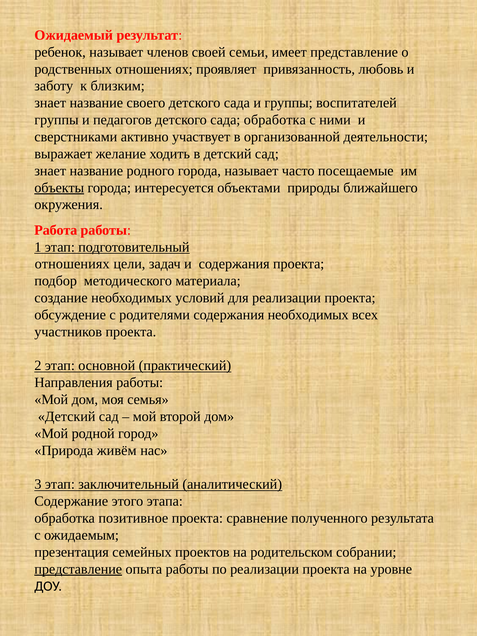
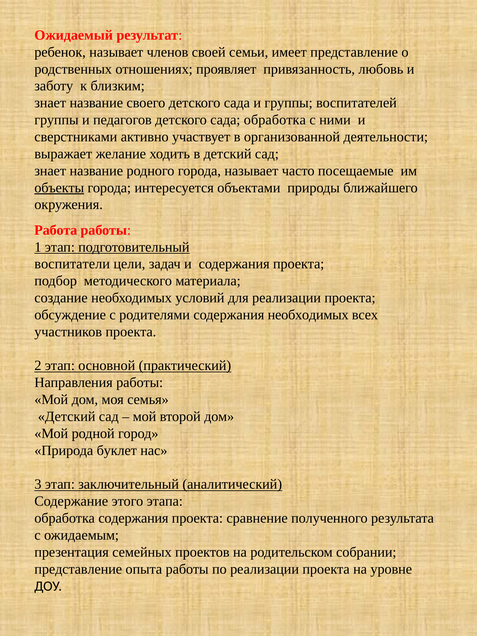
отношениях at (72, 264): отношениях -> воспитатели
живём: живём -> буклет
обработка позитивное: позитивное -> содержания
представление at (78, 569) underline: present -> none
